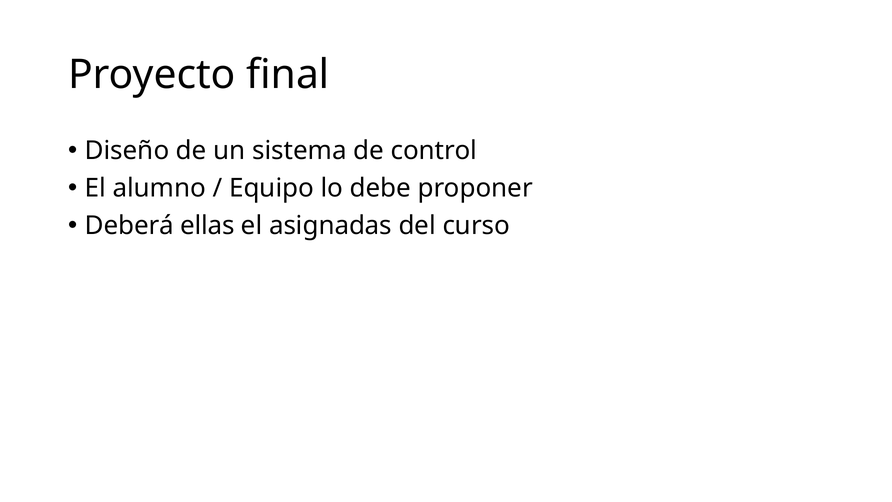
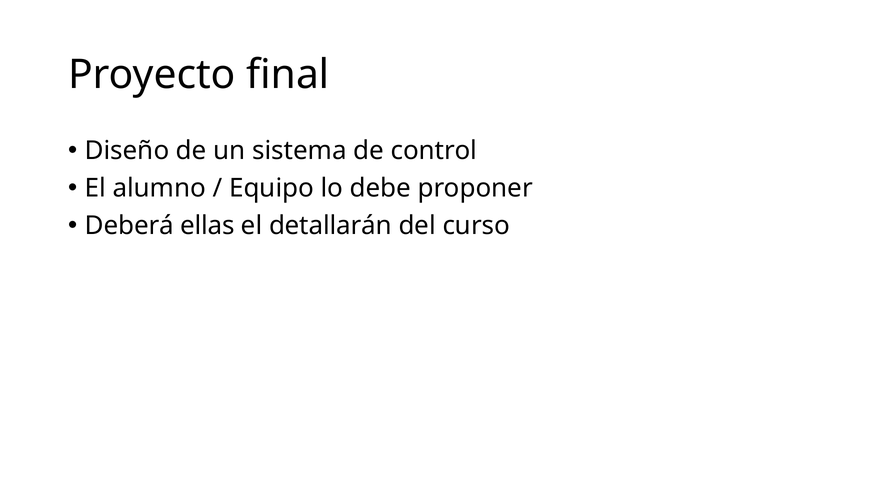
asignadas: asignadas -> detallarán
